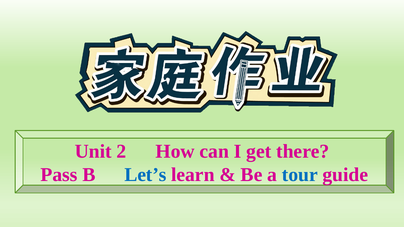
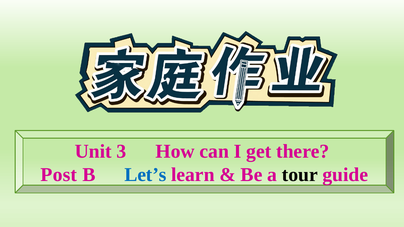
2: 2 -> 3
Pass: Pass -> Post
tour colour: blue -> black
